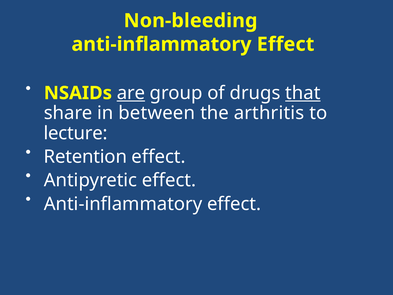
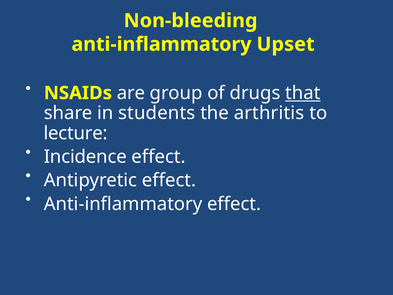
Effect at (286, 44): Effect -> Upset
are underline: present -> none
between: between -> students
Retention: Retention -> Incidence
